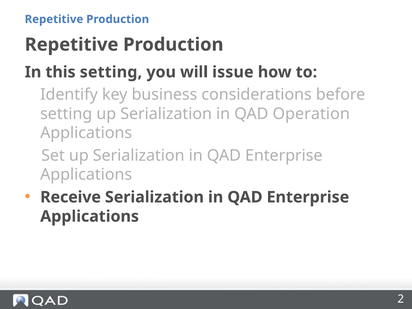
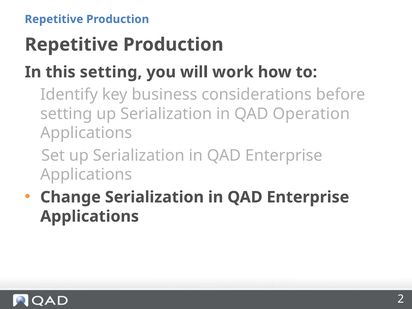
issue: issue -> work
Receive: Receive -> Change
